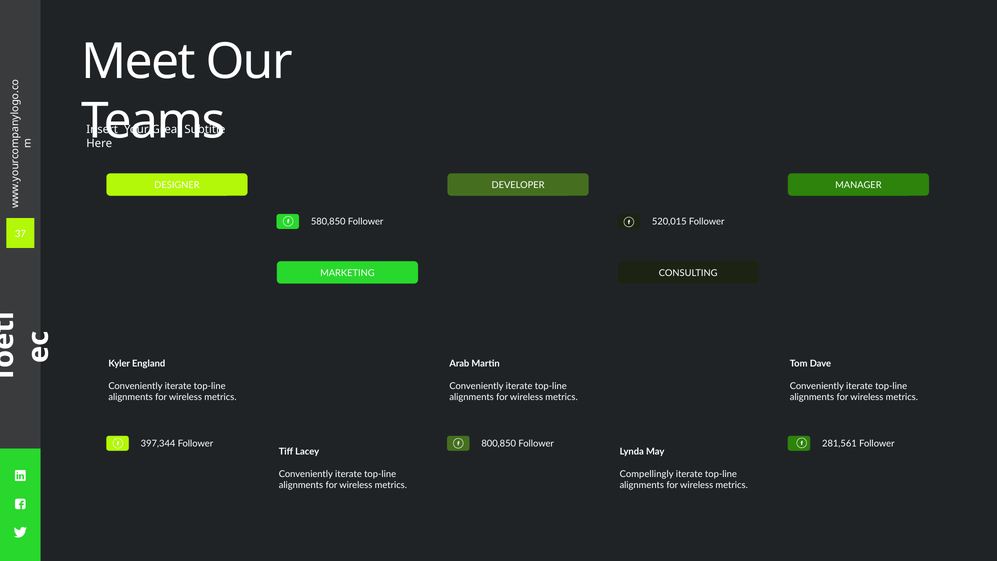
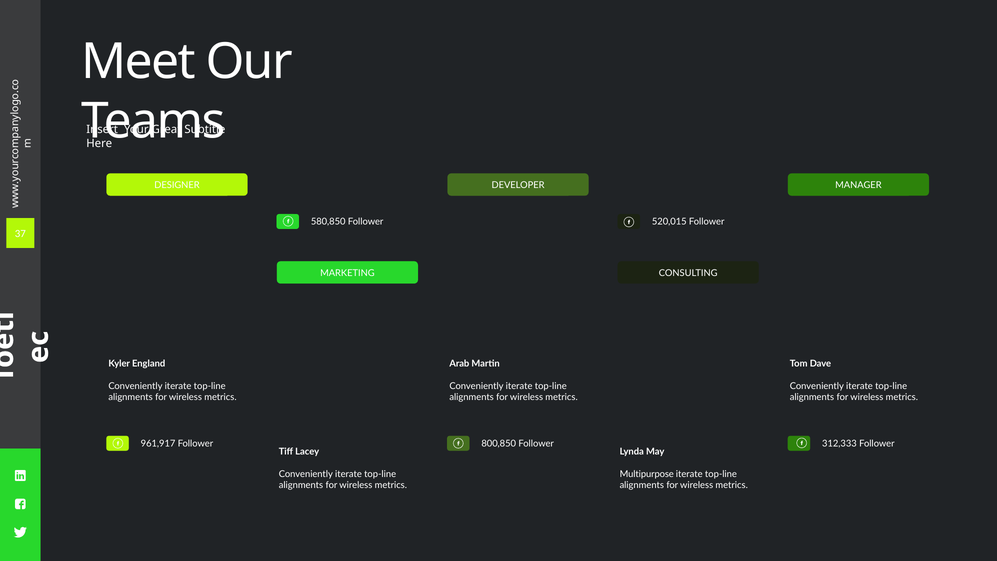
397,344: 397,344 -> 961,917
281,561: 281,561 -> 312,333
Compellingly: Compellingly -> Multipurpose
